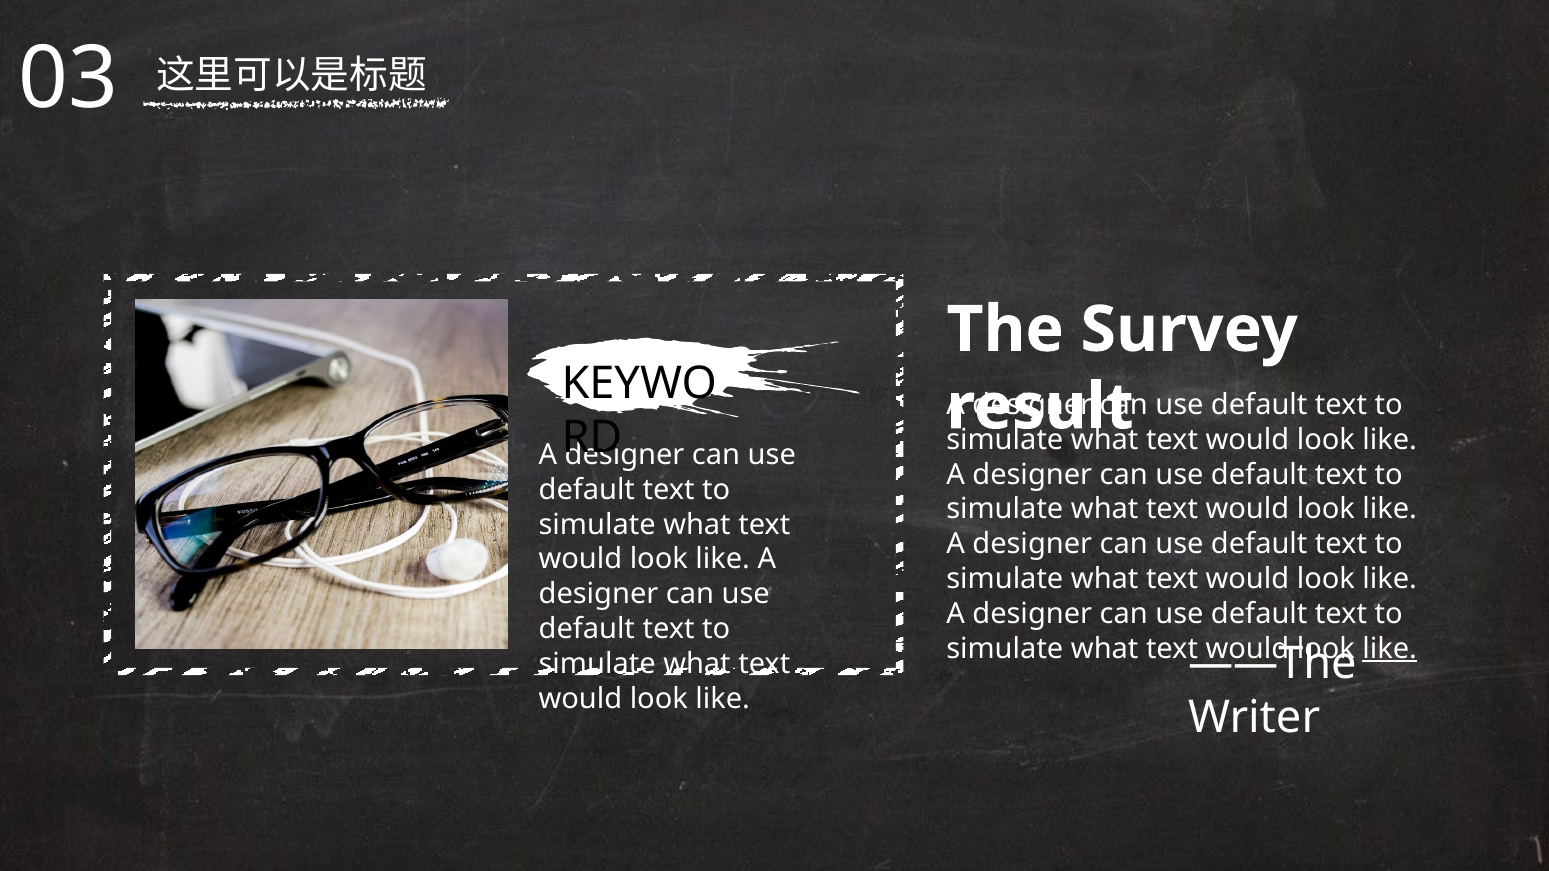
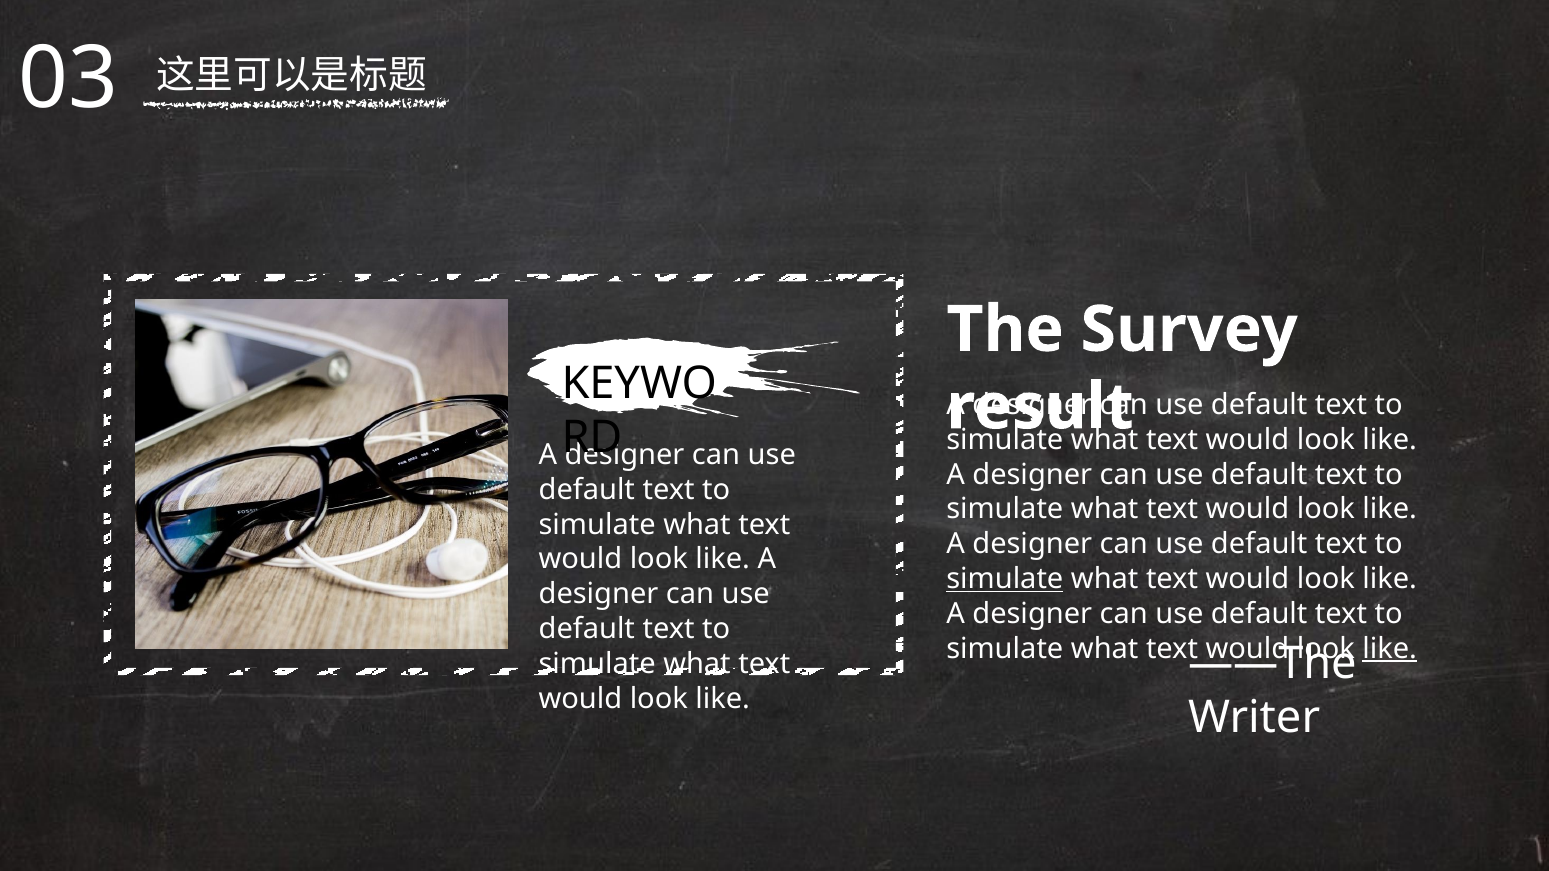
simulate at (1005, 579) underline: none -> present
